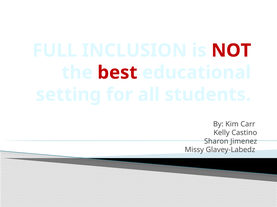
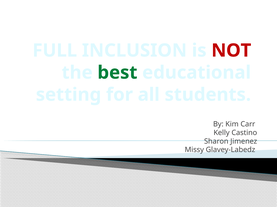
best colour: red -> green
